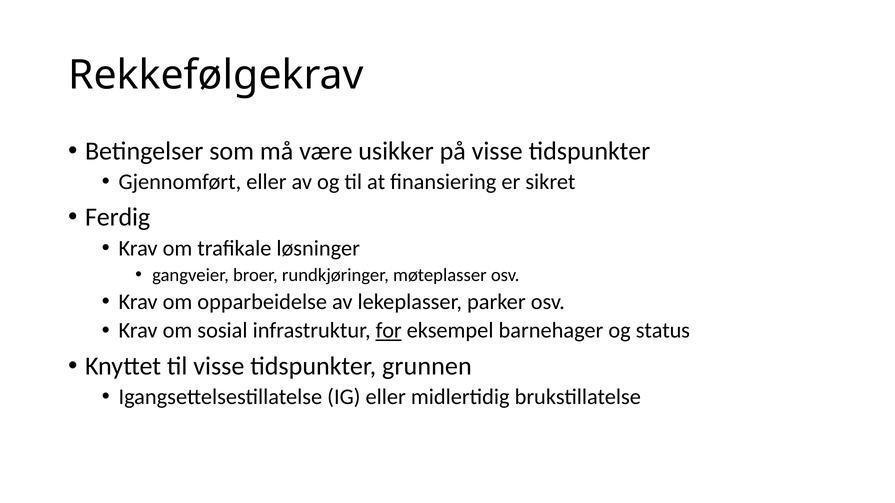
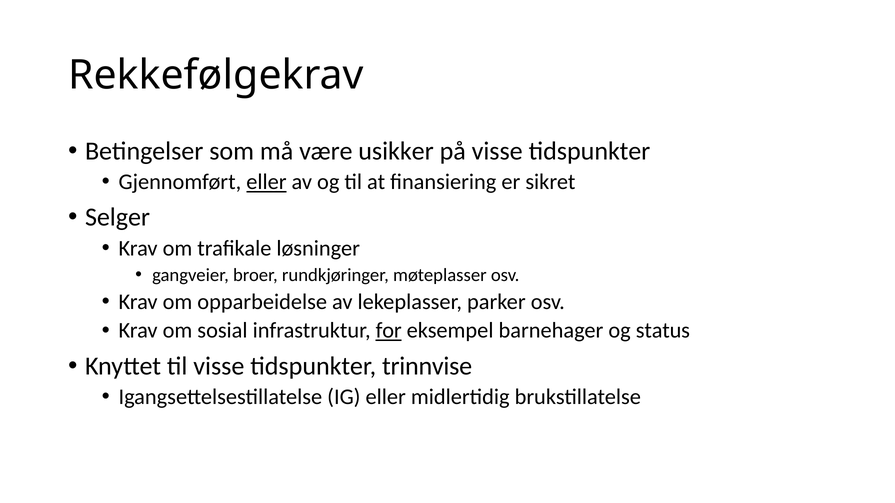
eller at (266, 182) underline: none -> present
Ferdig: Ferdig -> Selger
grunnen: grunnen -> trinnvise
